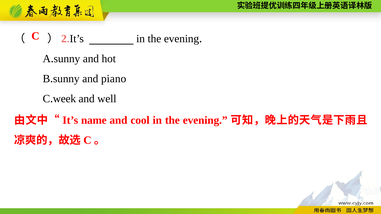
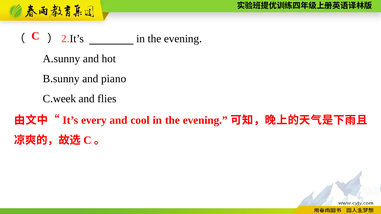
well: well -> flies
name: name -> every
